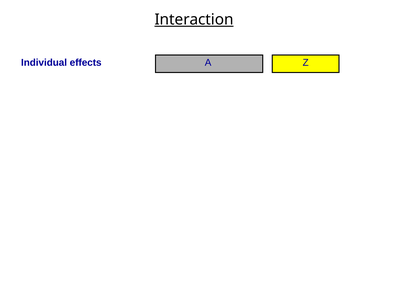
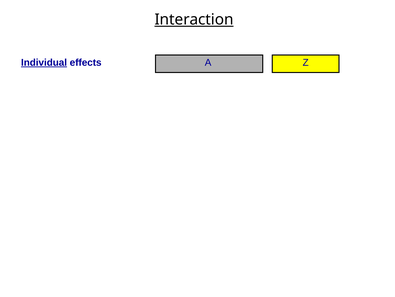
Individual underline: none -> present
